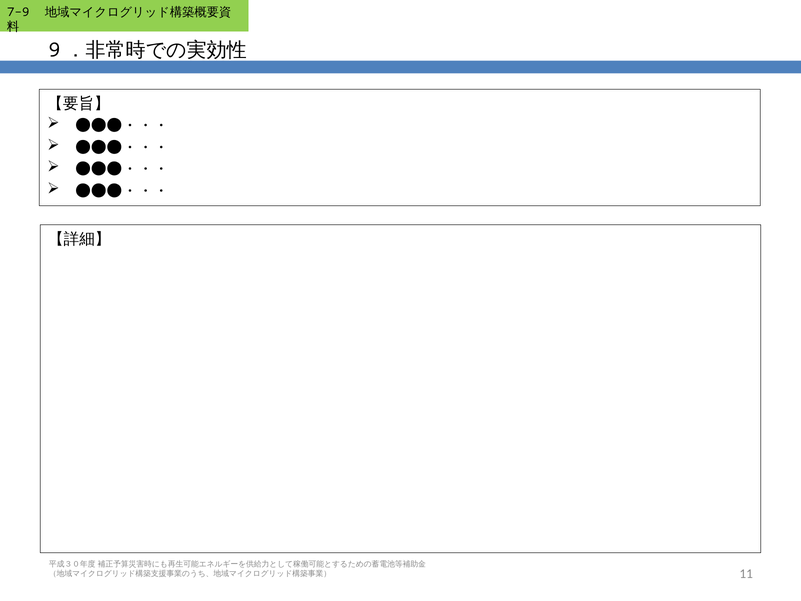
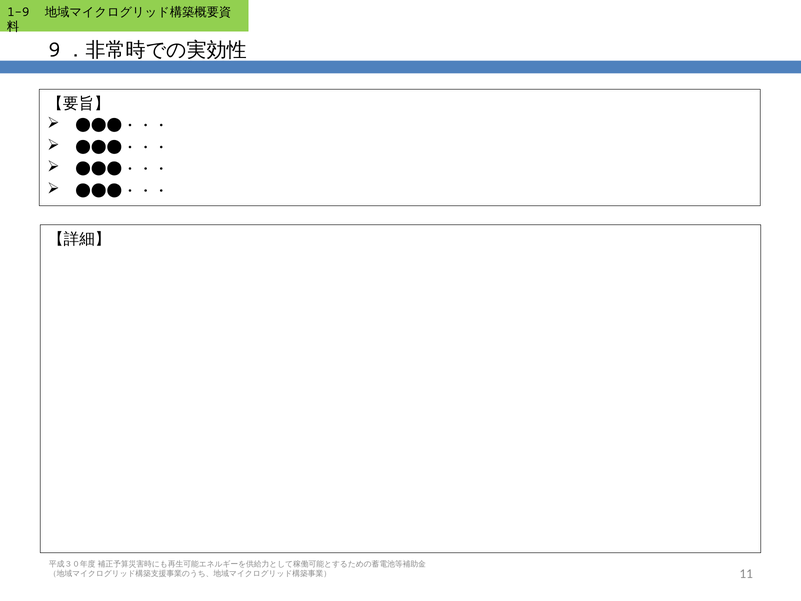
7-9: 7-9 -> 1-9
